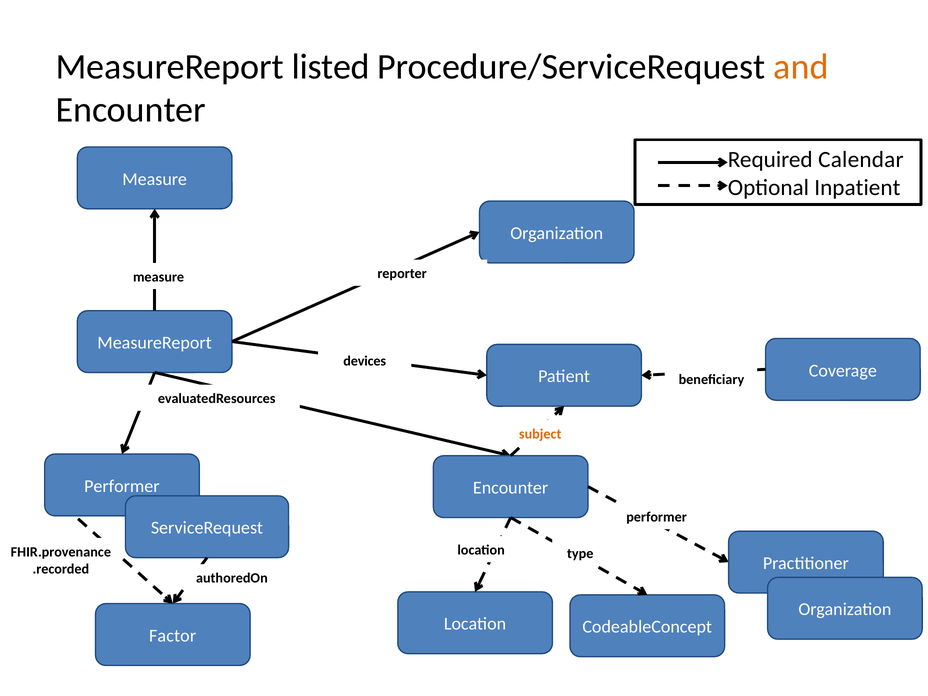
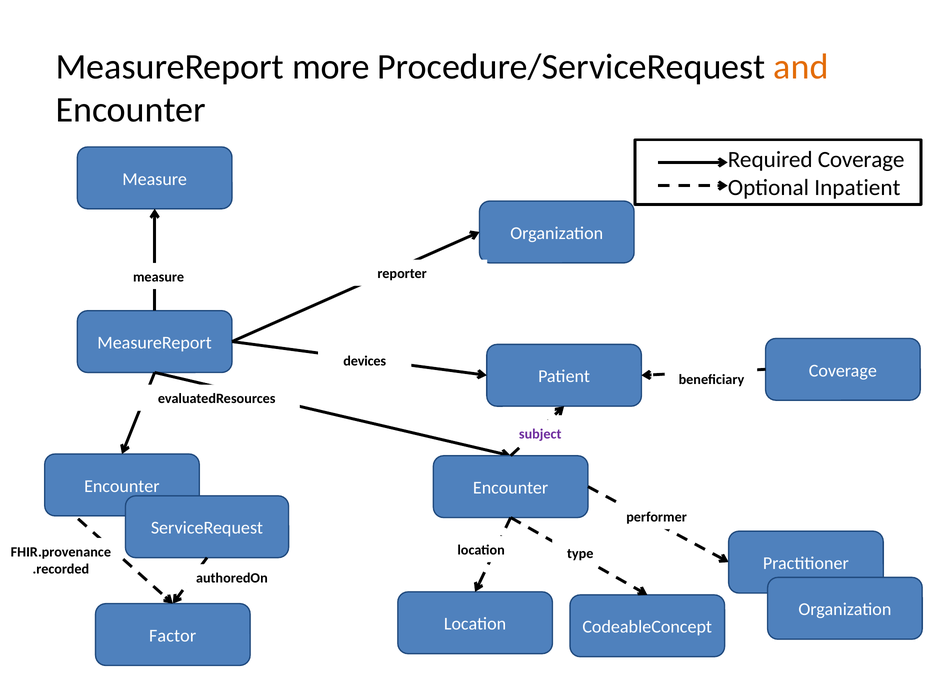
listed: listed -> more
Required Calendar: Calendar -> Coverage
subject colour: orange -> purple
Performer at (122, 486): Performer -> Encounter
